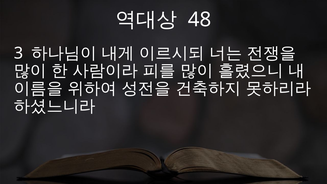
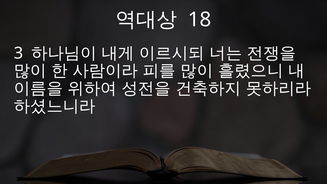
48: 48 -> 18
